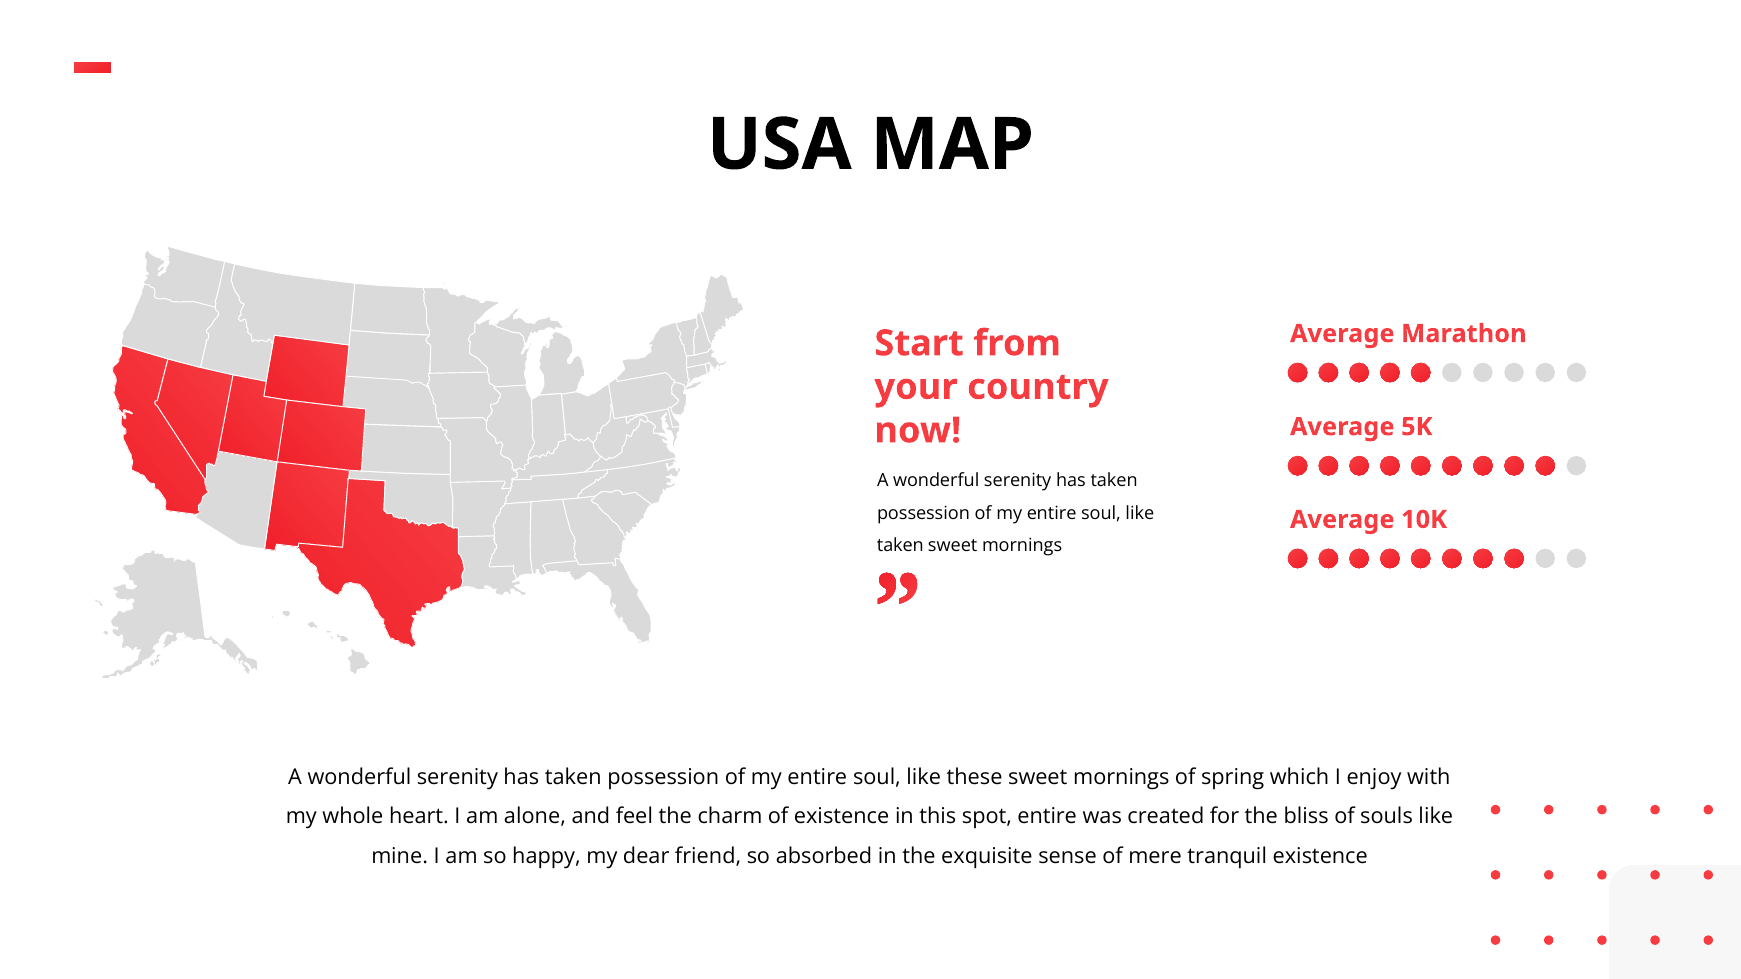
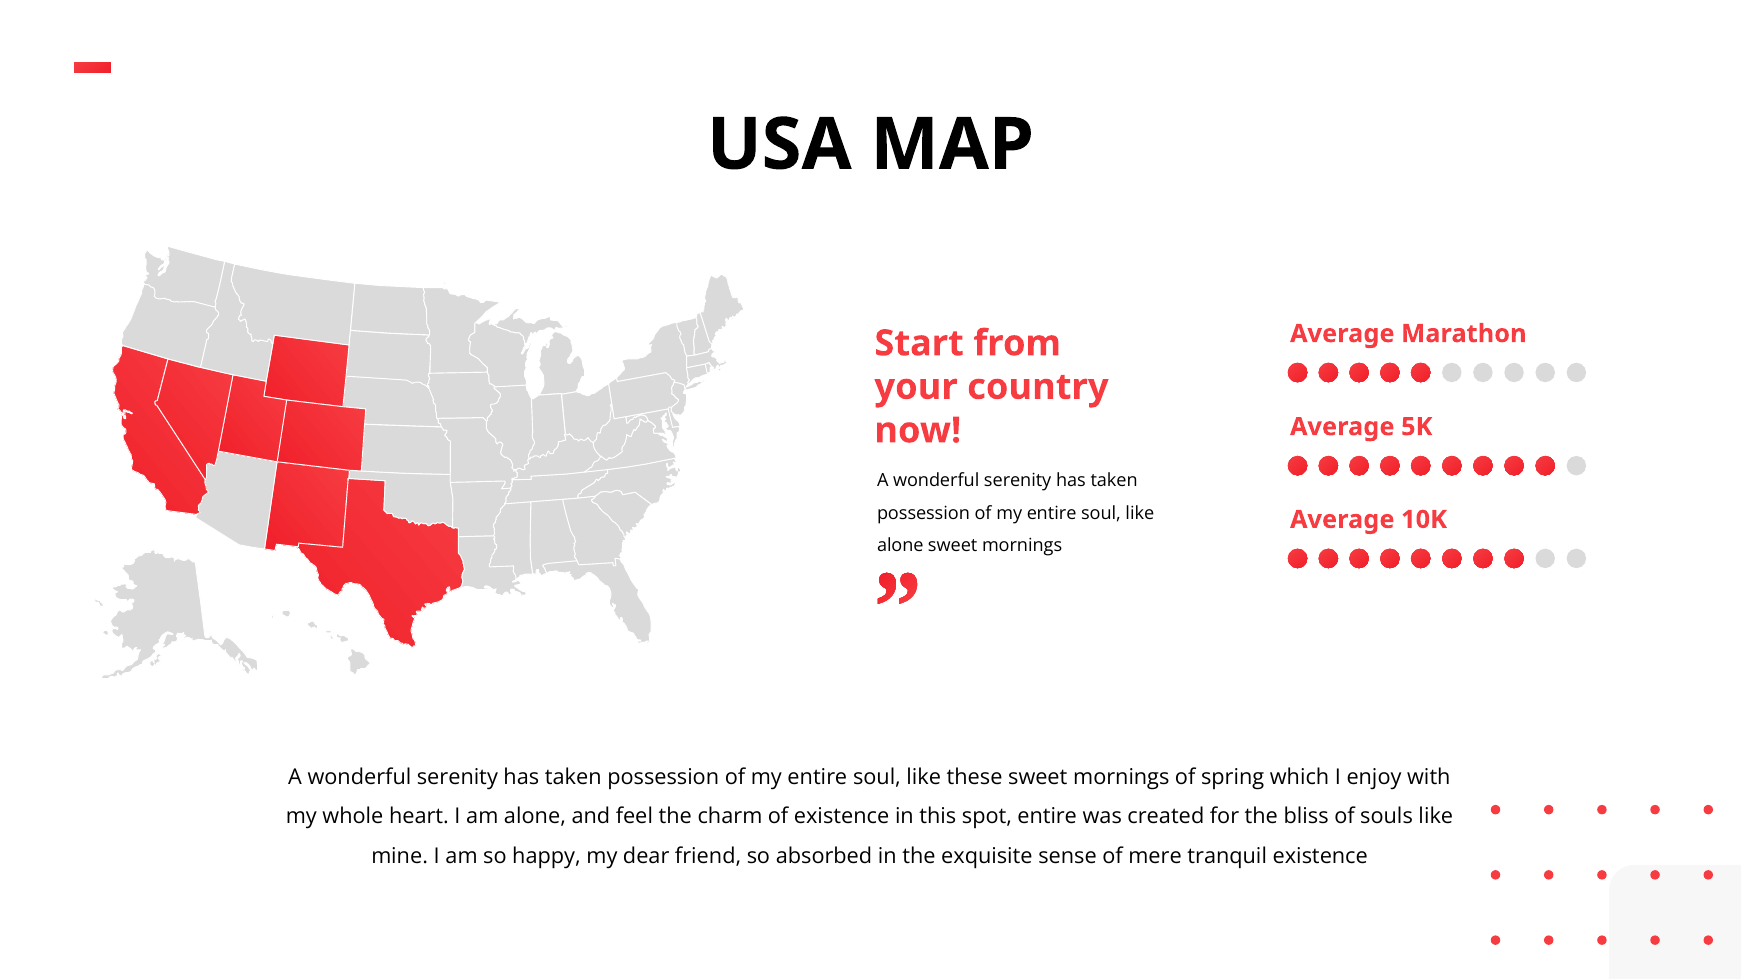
taken at (900, 546): taken -> alone
